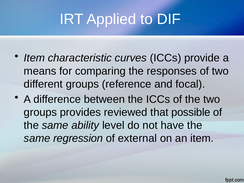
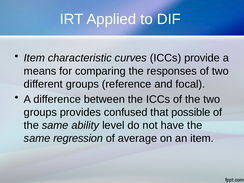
reviewed: reviewed -> confused
external: external -> average
